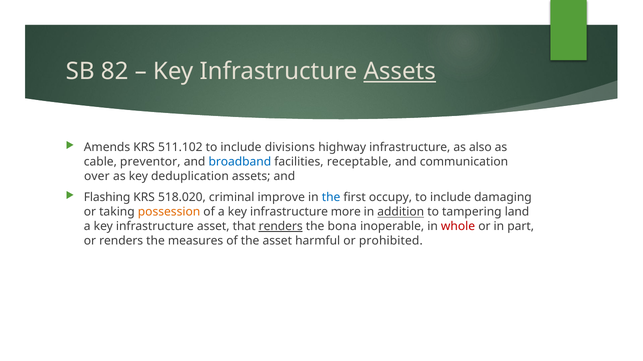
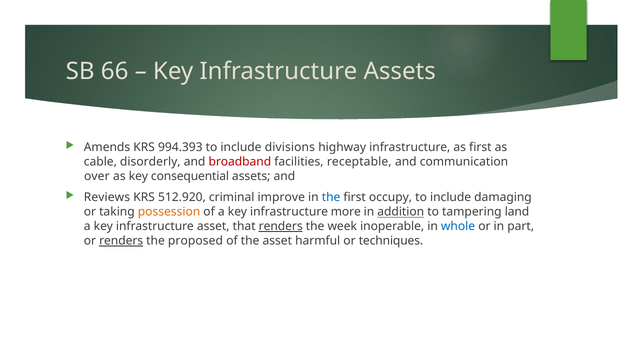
82: 82 -> 66
Assets at (400, 72) underline: present -> none
511.102: 511.102 -> 994.393
as also: also -> first
preventor: preventor -> disorderly
broadband colour: blue -> red
deduplication: deduplication -> consequential
Flashing: Flashing -> Reviews
518.020: 518.020 -> 512.920
bona: bona -> week
whole colour: red -> blue
renders at (121, 241) underline: none -> present
measures: measures -> proposed
prohibited: prohibited -> techniques
